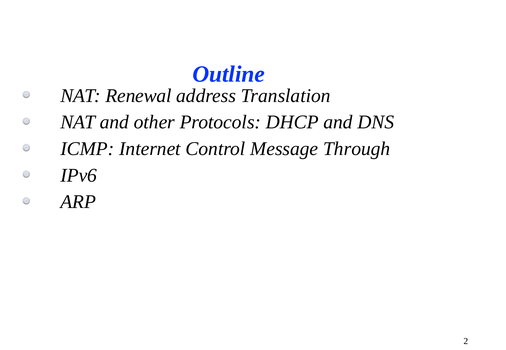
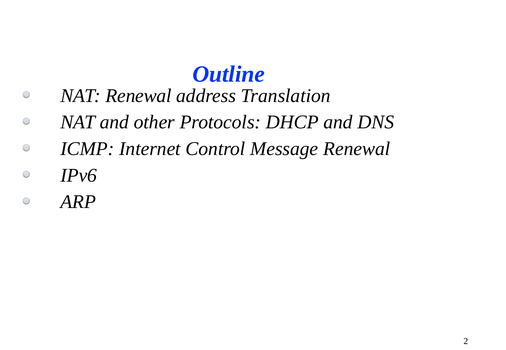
Message Through: Through -> Renewal
